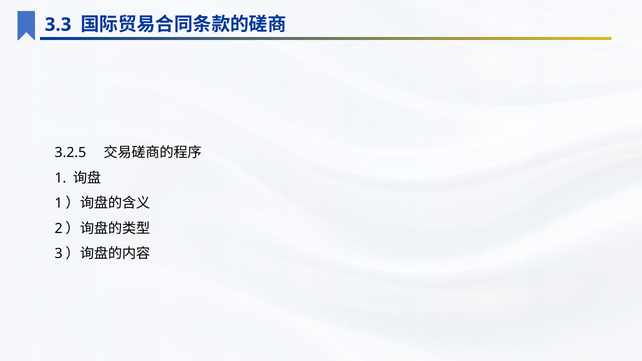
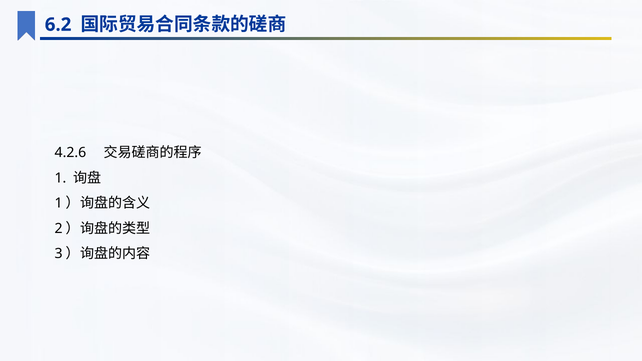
3.3: 3.3 -> 6.2
3.2.5: 3.2.5 -> 4.2.6
